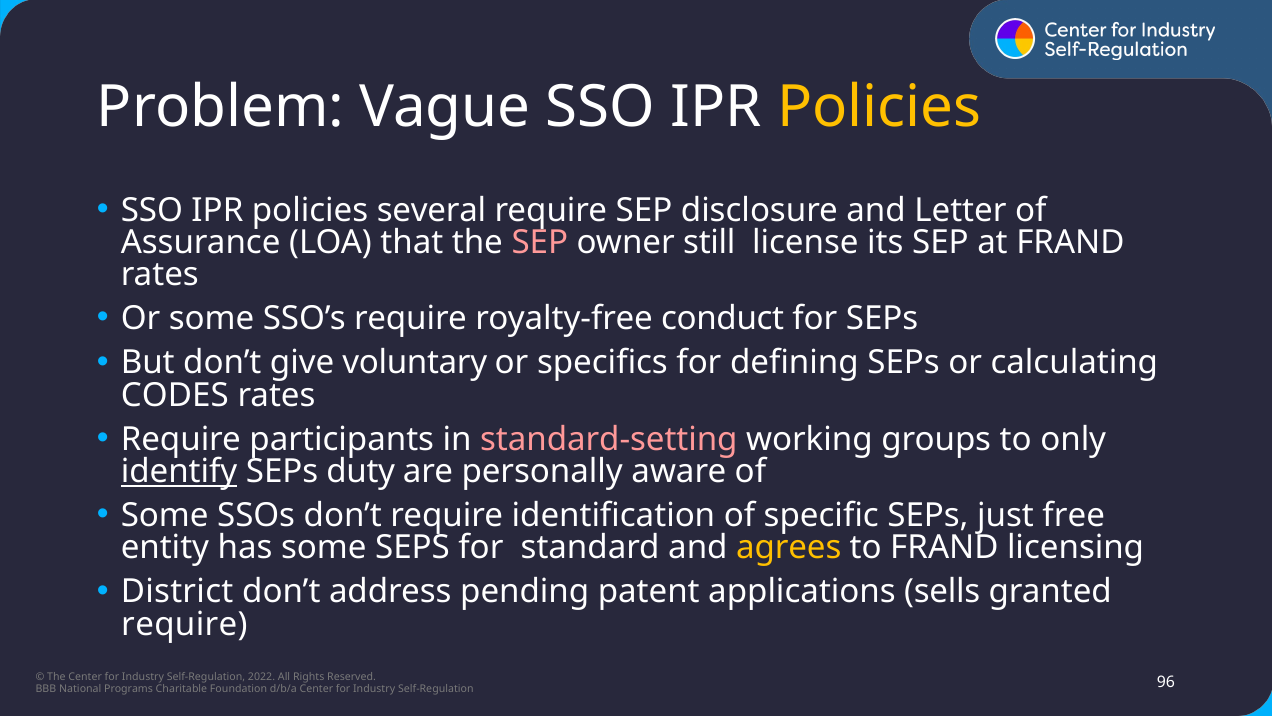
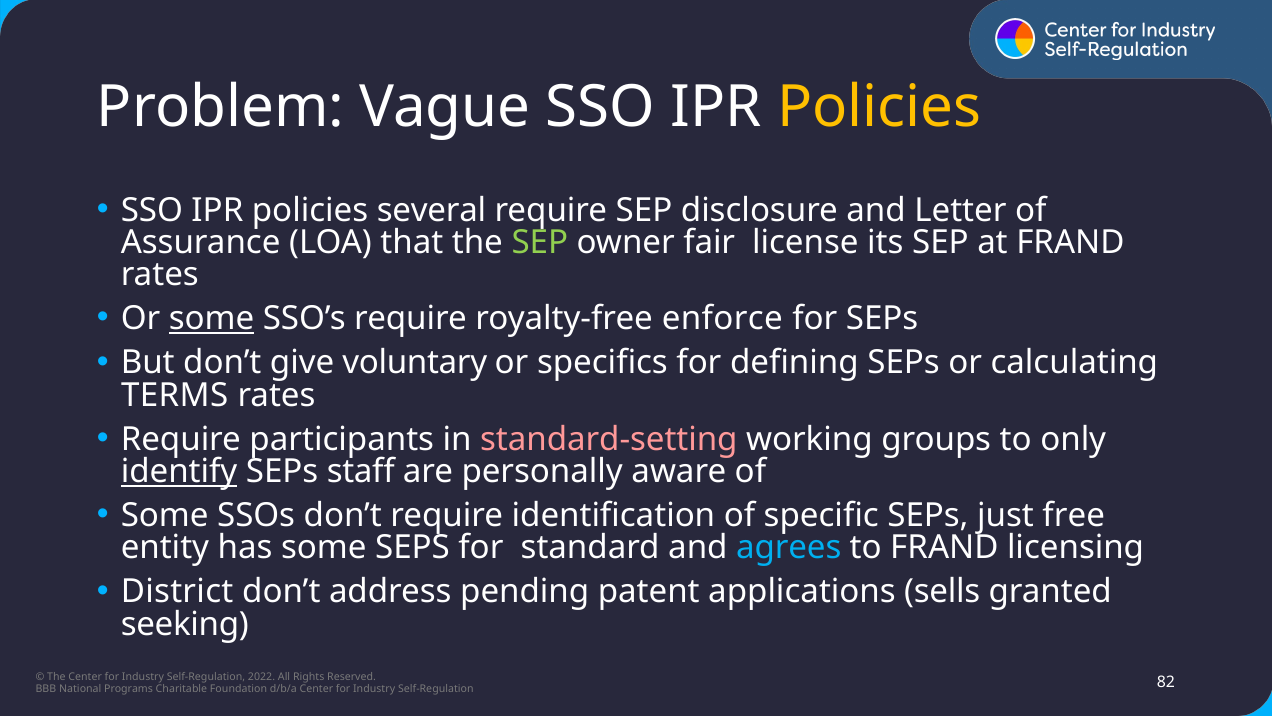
SEP at (540, 242) colour: pink -> light green
still: still -> fair
some at (212, 319) underline: none -> present
conduct: conduct -> enforce
CODES: CODES -> TERMS
duty: duty -> staff
agrees colour: yellow -> light blue
require at (184, 624): require -> seeking
96: 96 -> 82
